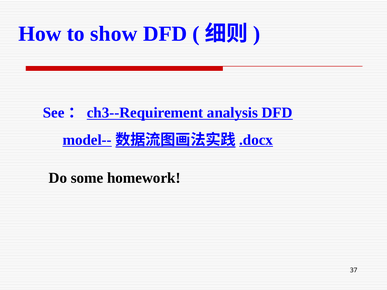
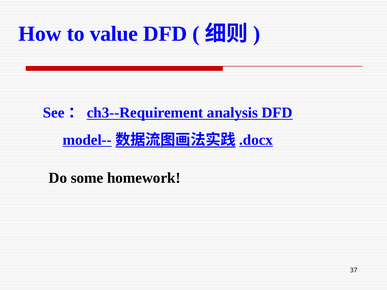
show: show -> value
